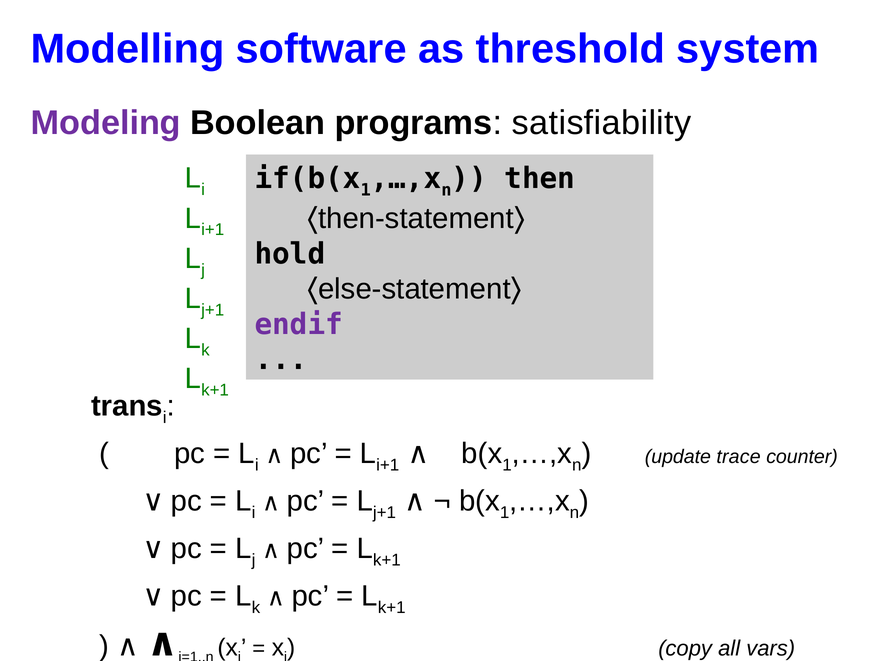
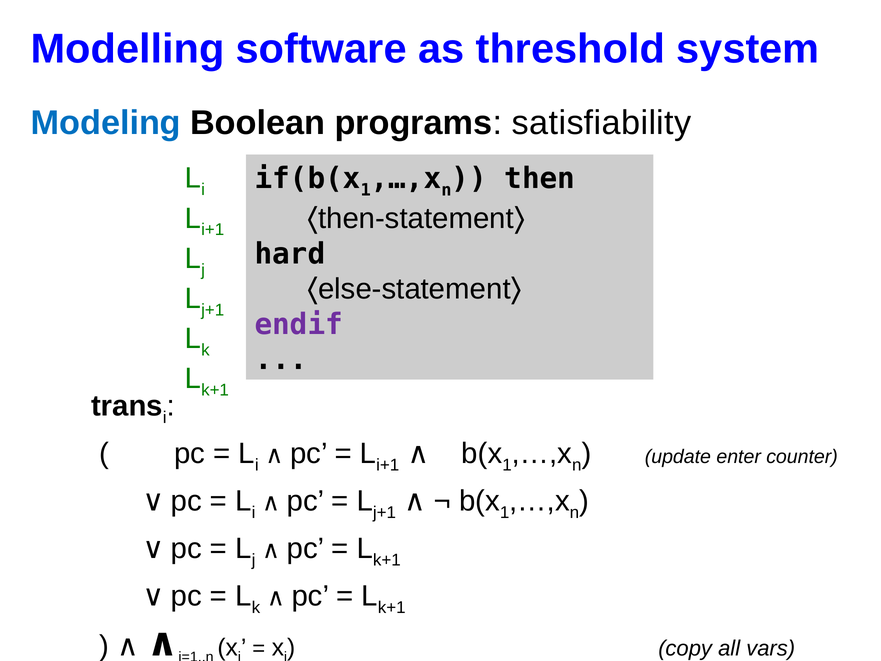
Modeling colour: purple -> blue
hold: hold -> hard
trace: trace -> enter
